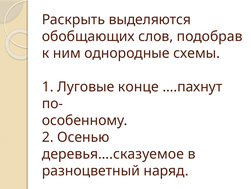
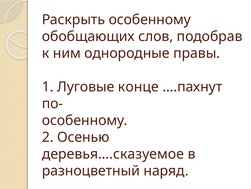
Раскрыть выделяются: выделяются -> особенному
схемы: схемы -> правы
